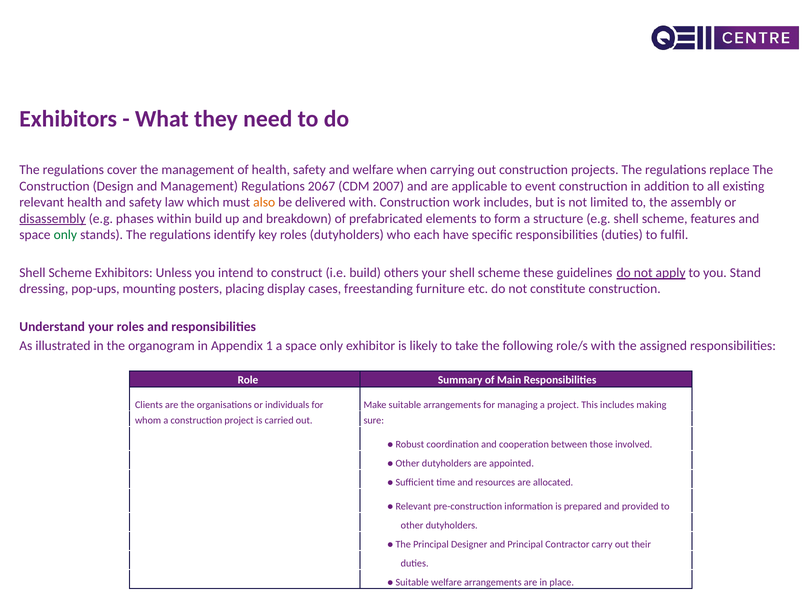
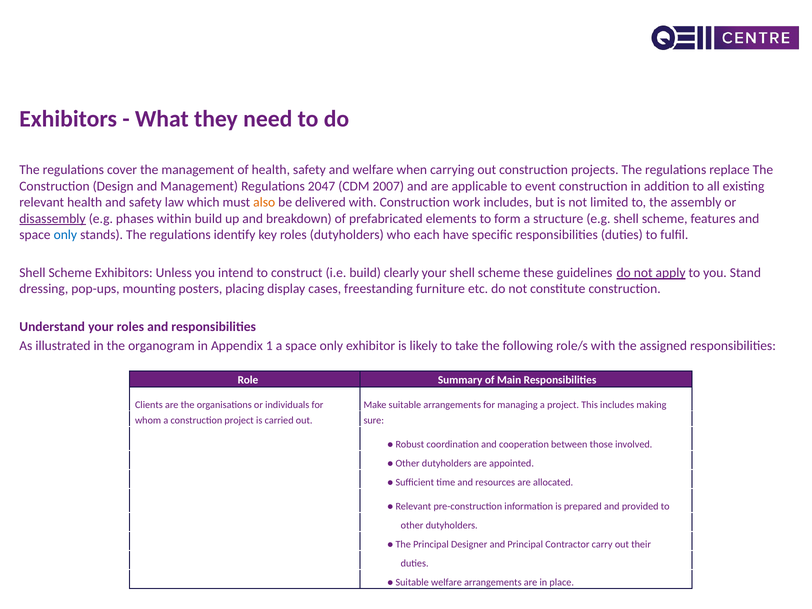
2067: 2067 -> 2047
only at (65, 235) colour: green -> blue
others: others -> clearly
